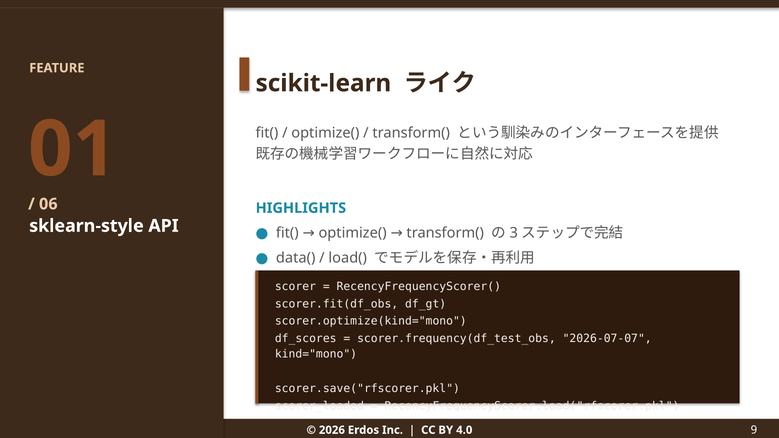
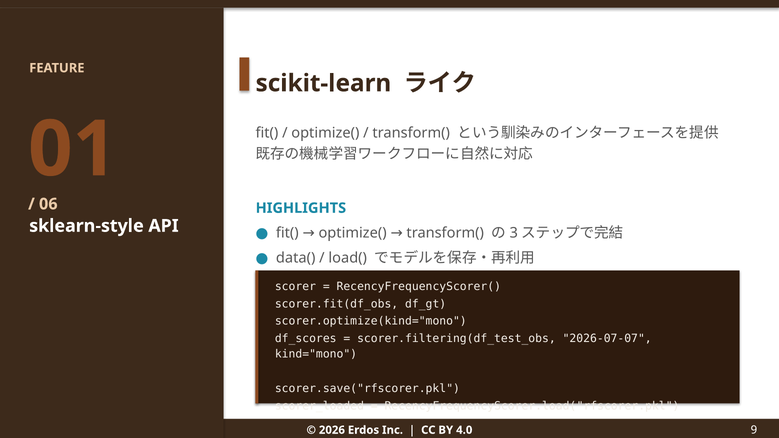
scorer.frequency(df_test_obs: scorer.frequency(df_test_obs -> scorer.filtering(df_test_obs
